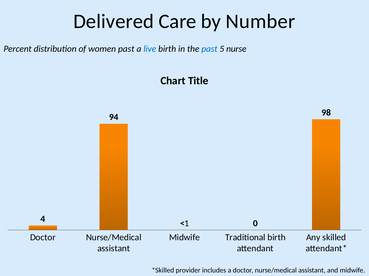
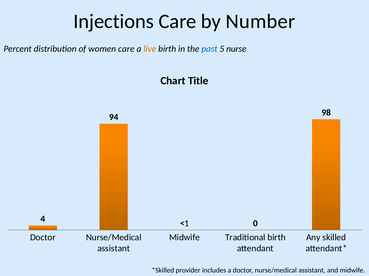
Delivered: Delivered -> Injections
women past: past -> care
live colour: blue -> orange
